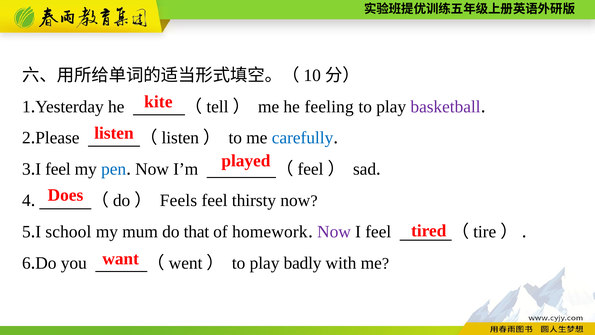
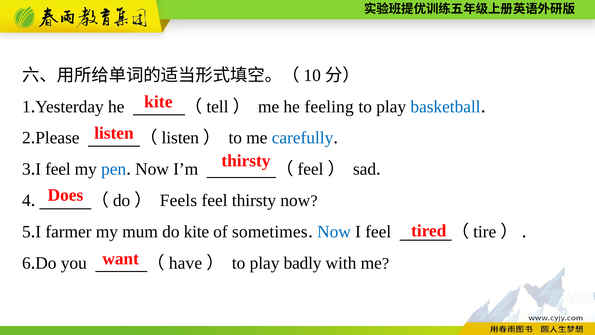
basketball colour: purple -> blue
played at (246, 161): played -> thirsty
school: school -> farmer
do that: that -> kite
homework: homework -> sometimes
Now at (334, 232) colour: purple -> blue
went: went -> have
